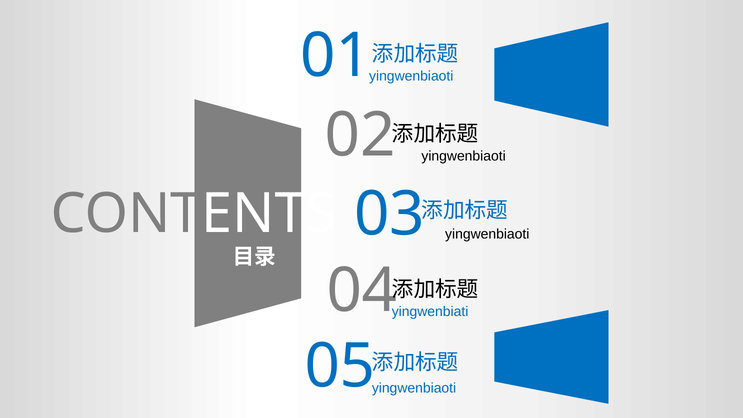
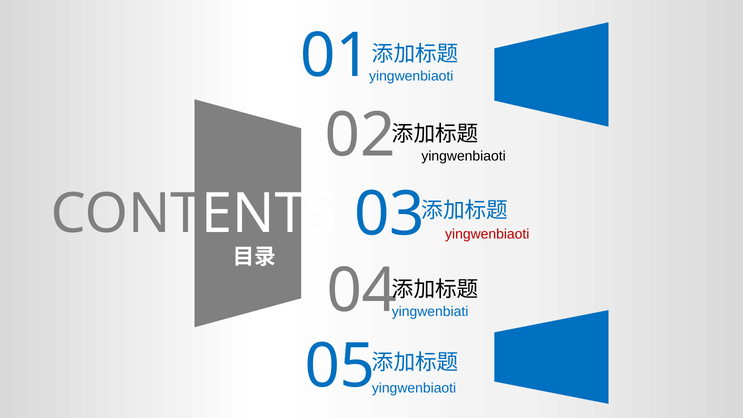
yingwenbiaoti at (487, 234) colour: black -> red
